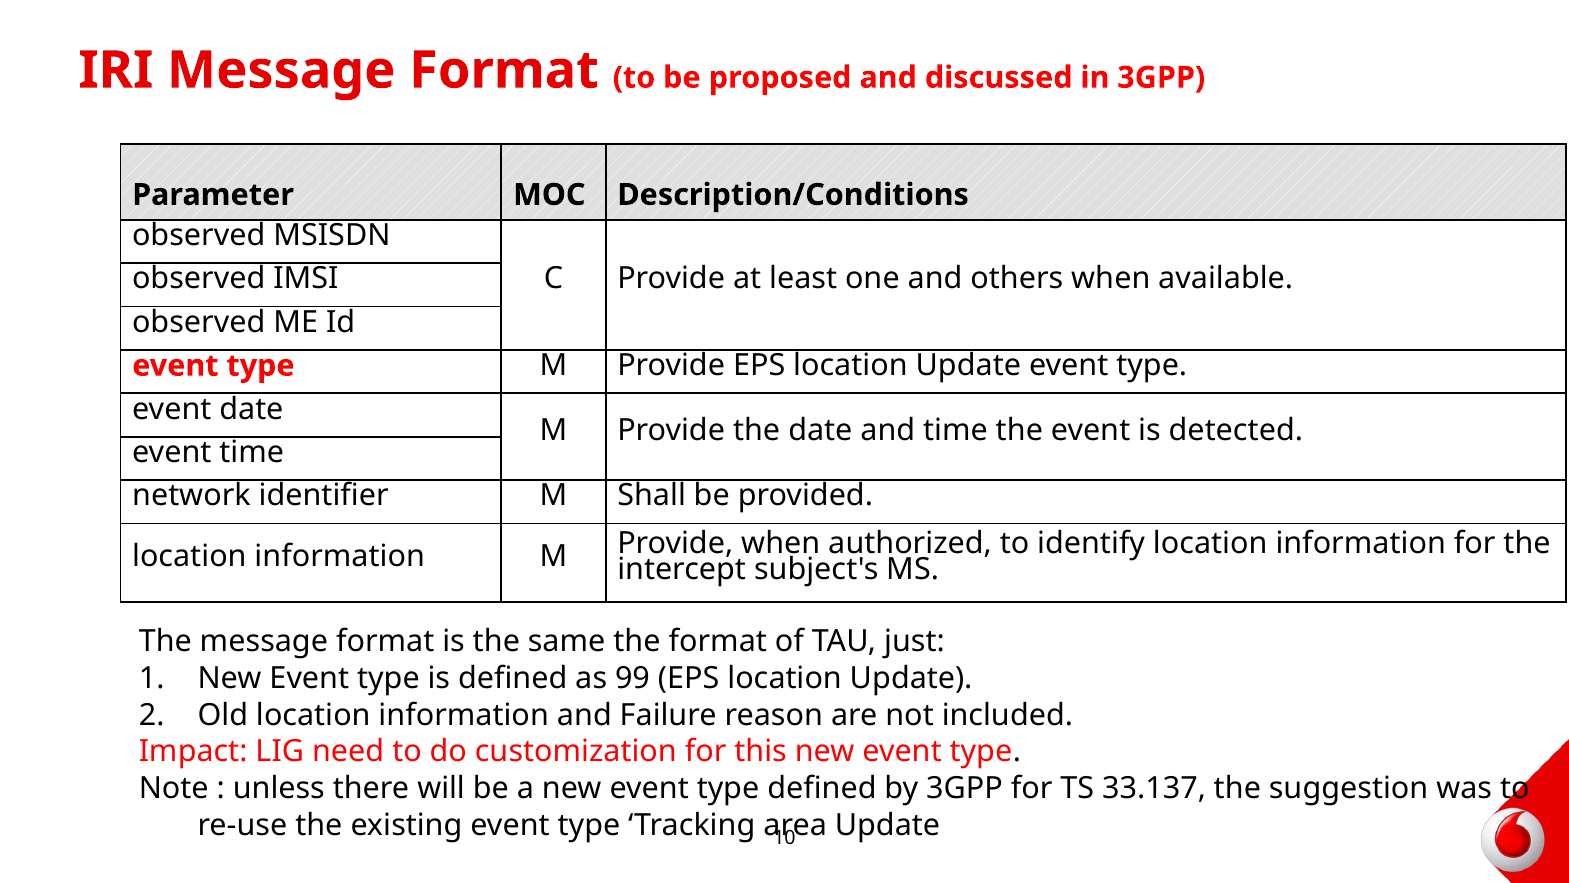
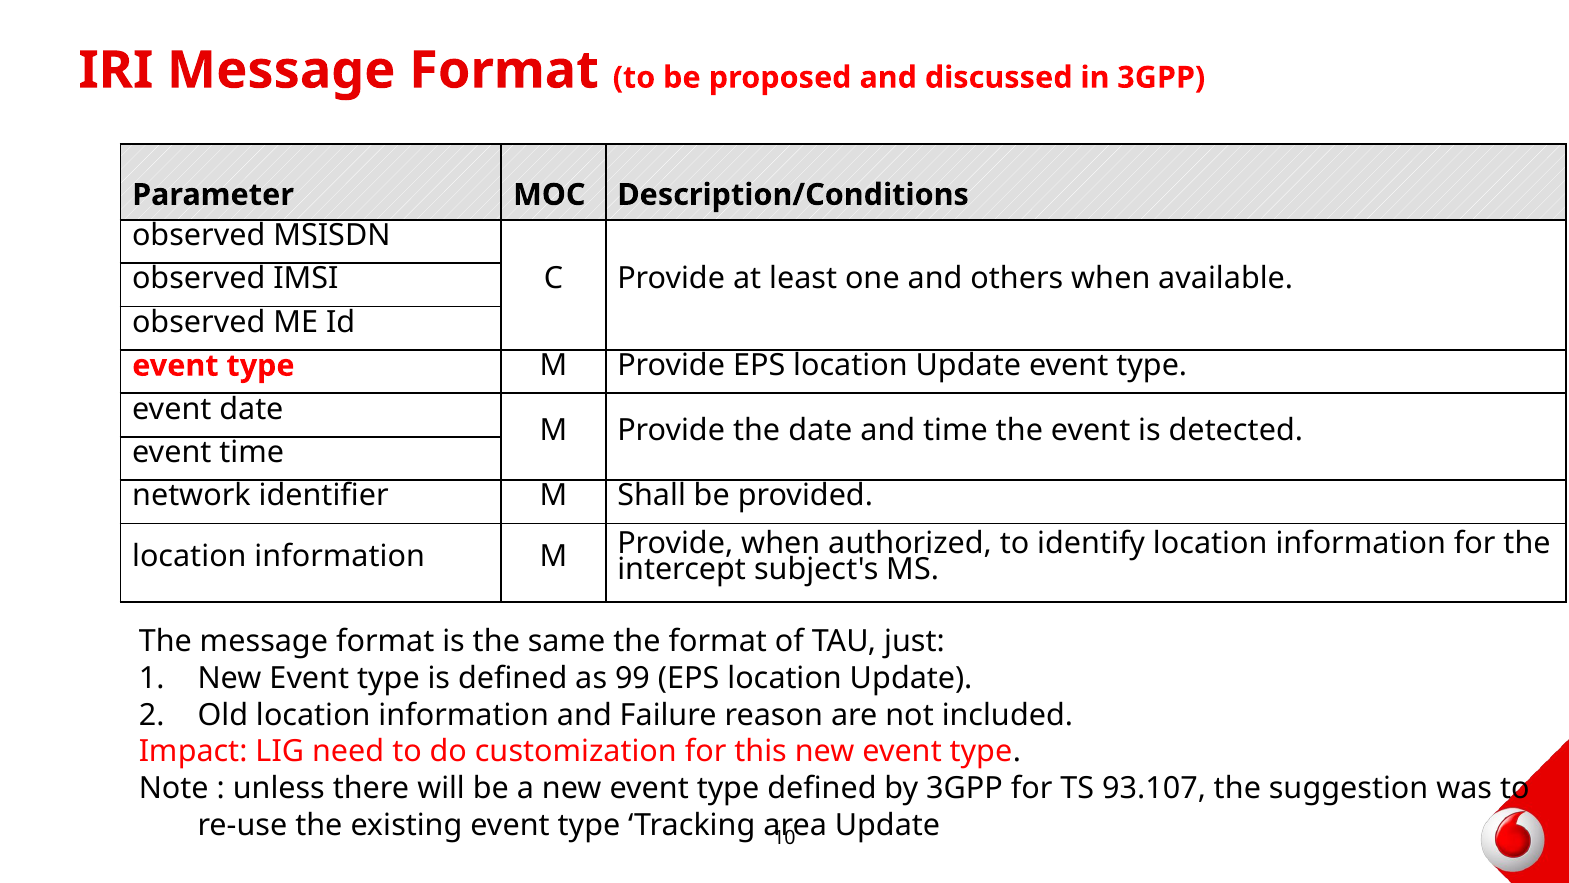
33.137: 33.137 -> 93.107
